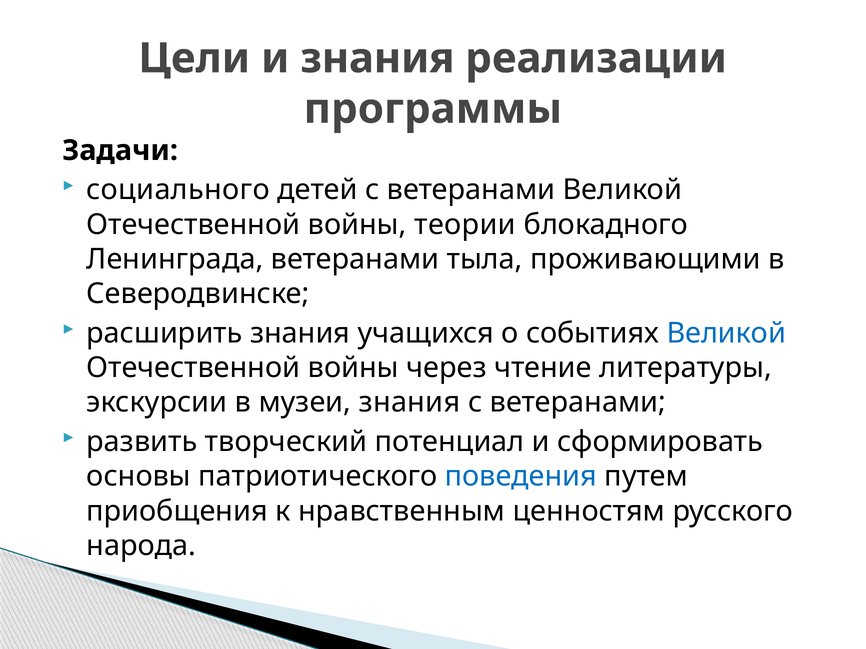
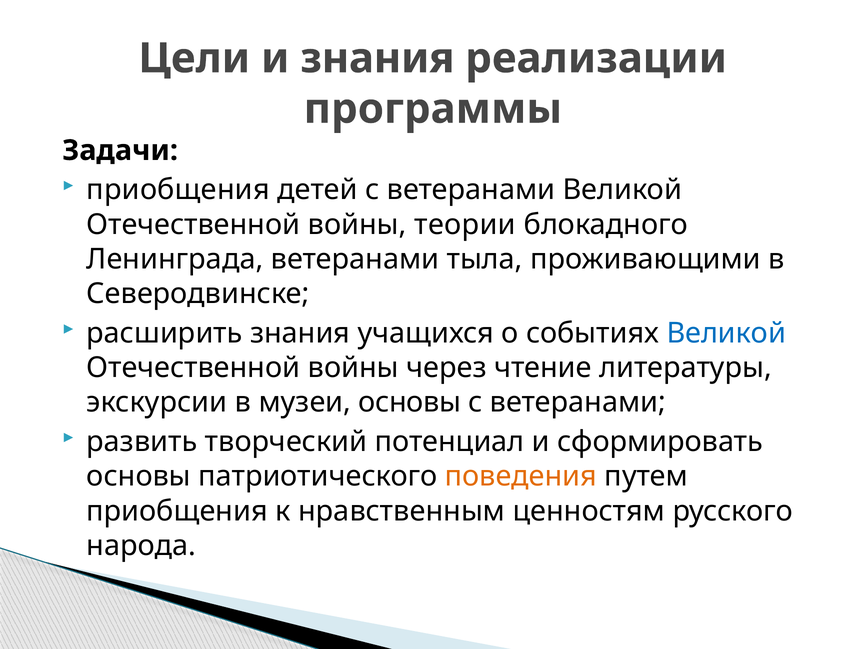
социального at (178, 190): социального -> приобщения
музеи знания: знания -> основы
поведения colour: blue -> orange
